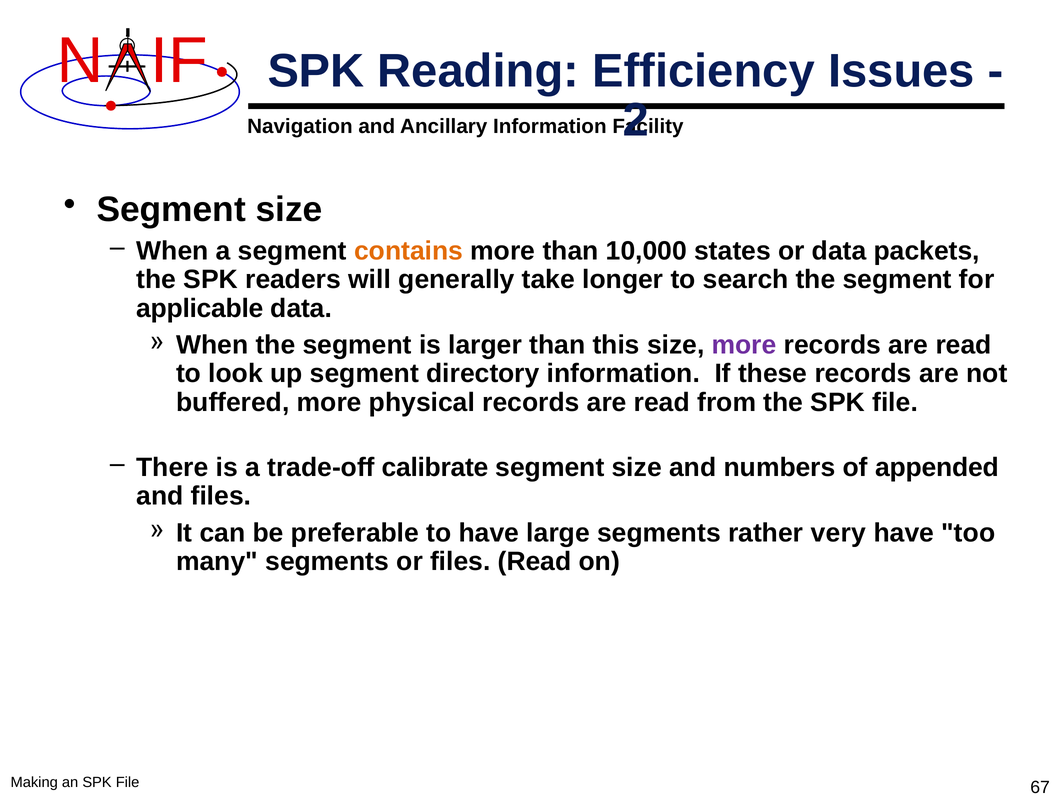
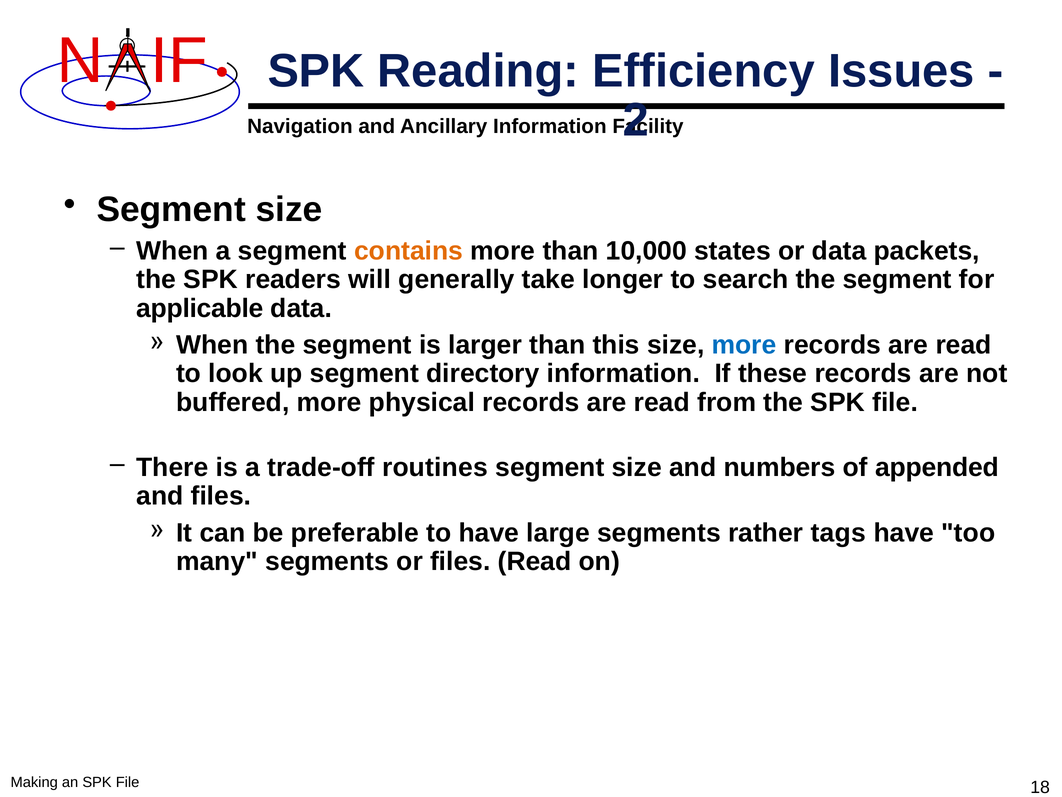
more at (744, 345) colour: purple -> blue
calibrate: calibrate -> routines
very: very -> tags
67: 67 -> 18
